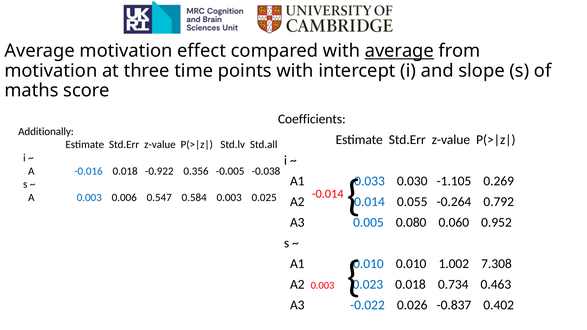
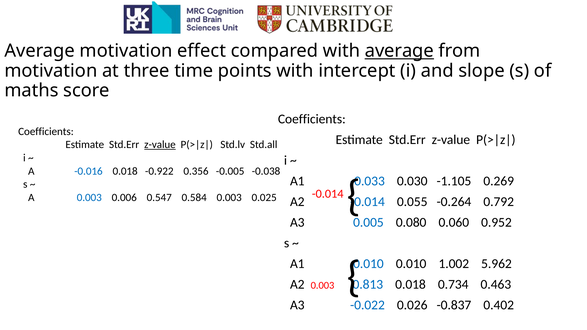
Additionally at (46, 132): Additionally -> Coefficients
z-value at (160, 145) underline: none -> present
7.308: 7.308 -> 5.962
0.023: 0.023 -> 0.813
